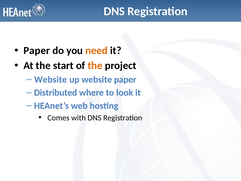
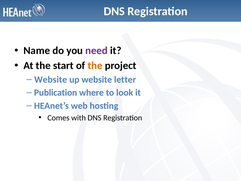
Paper at (37, 51): Paper -> Name
need colour: orange -> purple
website paper: paper -> letter
Distributed: Distributed -> Publication
